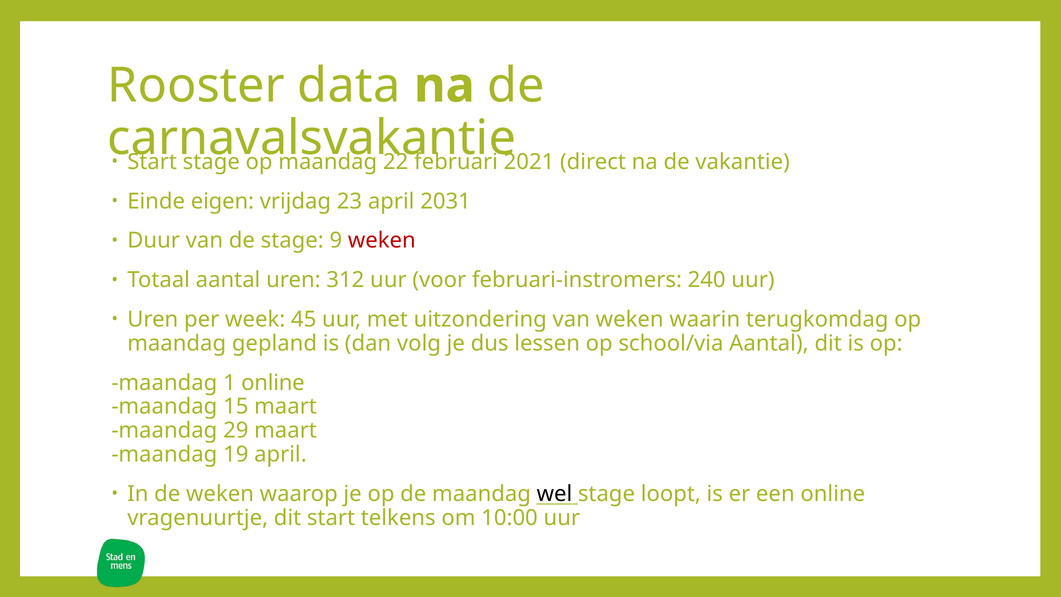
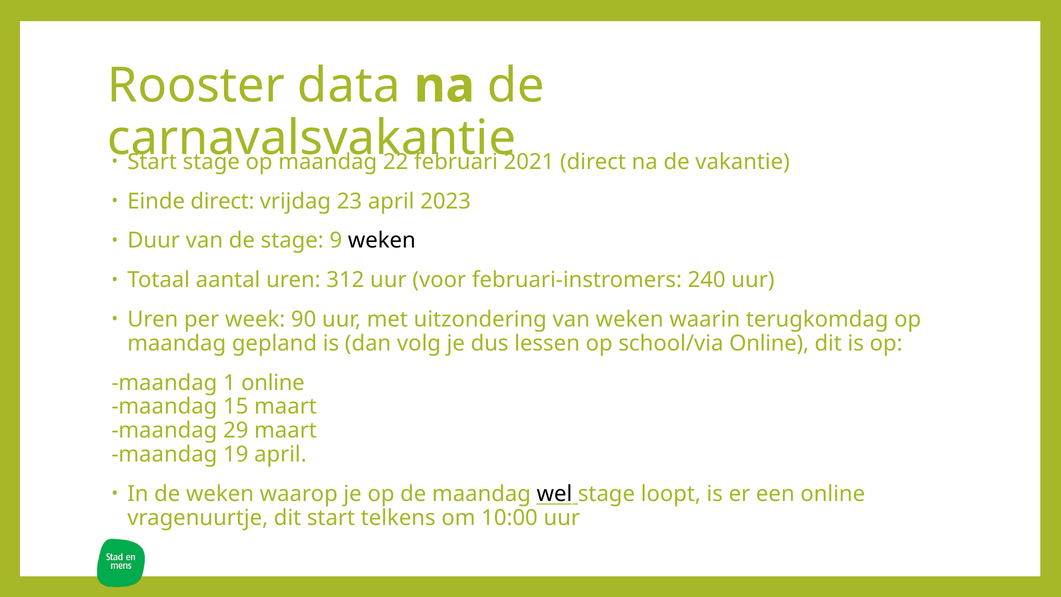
Einde eigen: eigen -> direct
2031: 2031 -> 2023
weken at (382, 241) colour: red -> black
45: 45 -> 90
school/via Aantal: Aantal -> Online
